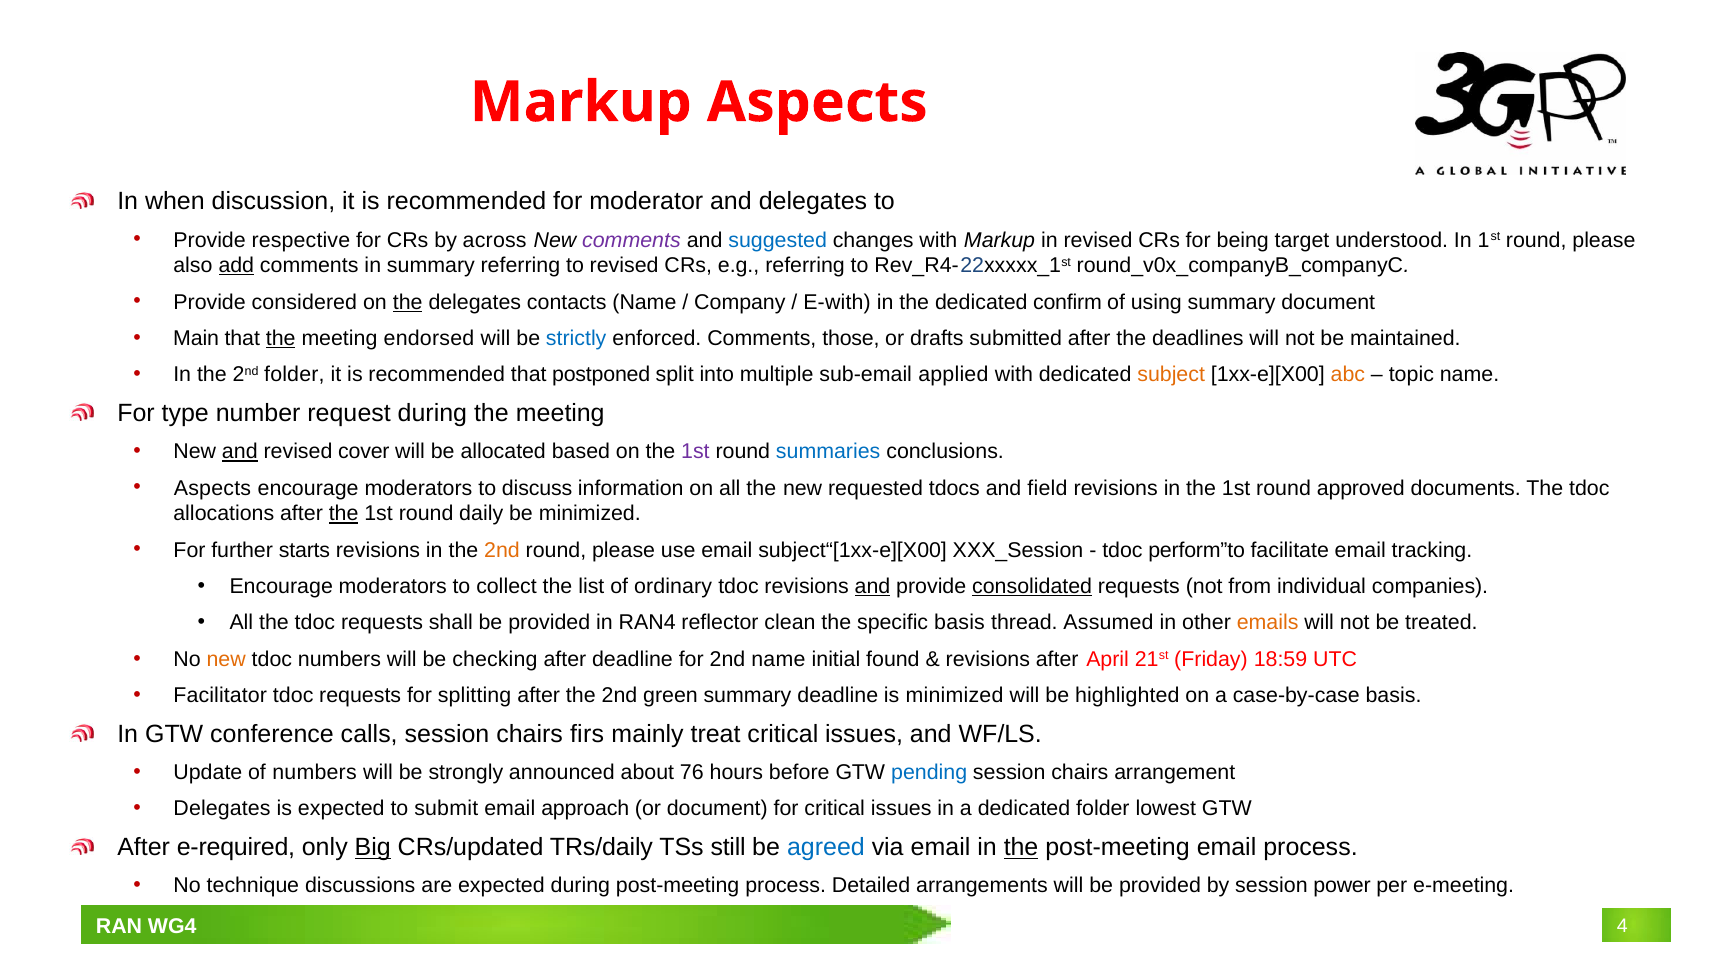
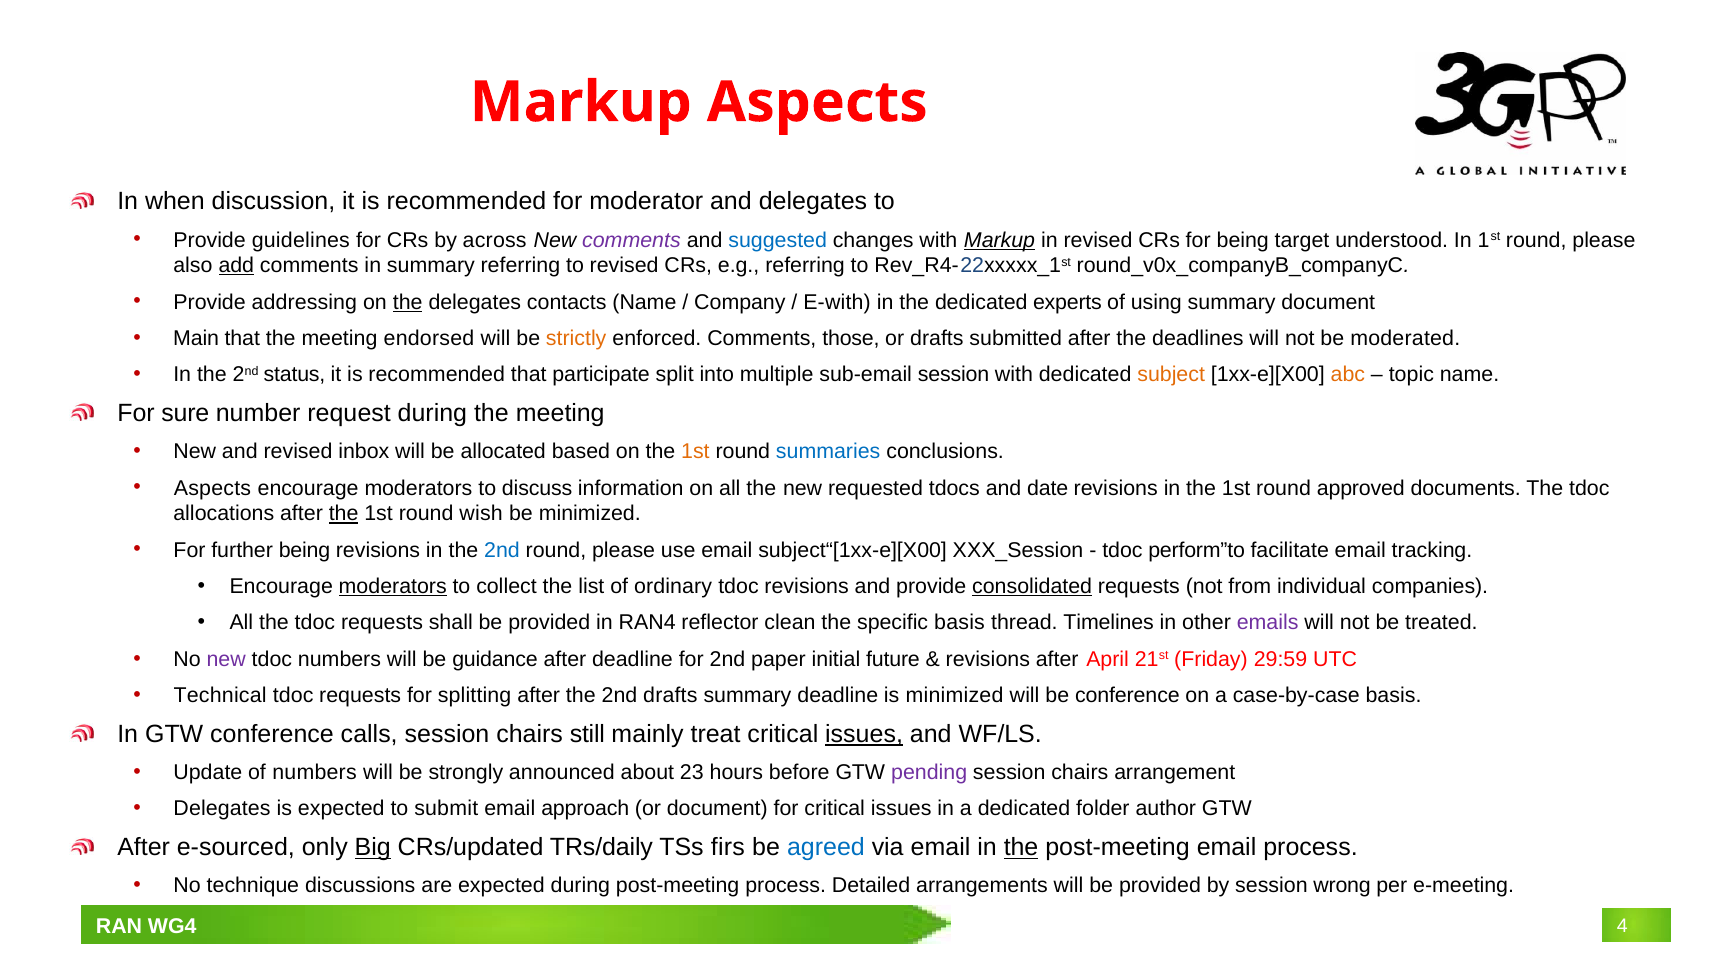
respective: respective -> guidelines
Markup at (1000, 240) underline: none -> present
considered: considered -> addressing
confirm: confirm -> experts
the at (281, 339) underline: present -> none
strictly colour: blue -> orange
maintained: maintained -> moderated
2nd folder: folder -> status
postponed: postponed -> participate
sub-email applied: applied -> session
type: type -> sure
and at (240, 452) underline: present -> none
cover: cover -> inbox
1st at (695, 452) colour: purple -> orange
field: field -> date
daily: daily -> wish
further starts: starts -> being
2nd at (502, 550) colour: orange -> blue
moderators at (393, 587) underline: none -> present
and at (873, 587) underline: present -> none
Assumed: Assumed -> Timelines
emails colour: orange -> purple
new at (226, 659) colour: orange -> purple
checking: checking -> guidance
2nd name: name -> paper
found: found -> future
18:59: 18:59 -> 29:59
Facilitator: Facilitator -> Technical
2nd green: green -> drafts
be highlighted: highlighted -> conference
firs: firs -> still
issues at (864, 735) underline: none -> present
76: 76 -> 23
pending colour: blue -> purple
lowest: lowest -> author
e-required: e-required -> e-sourced
still: still -> firs
power: power -> wrong
